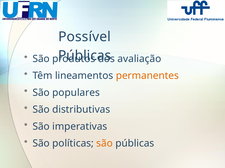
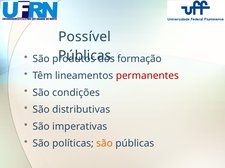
avaliação: avaliação -> formação
permanentes colour: orange -> red
populares: populares -> condições
